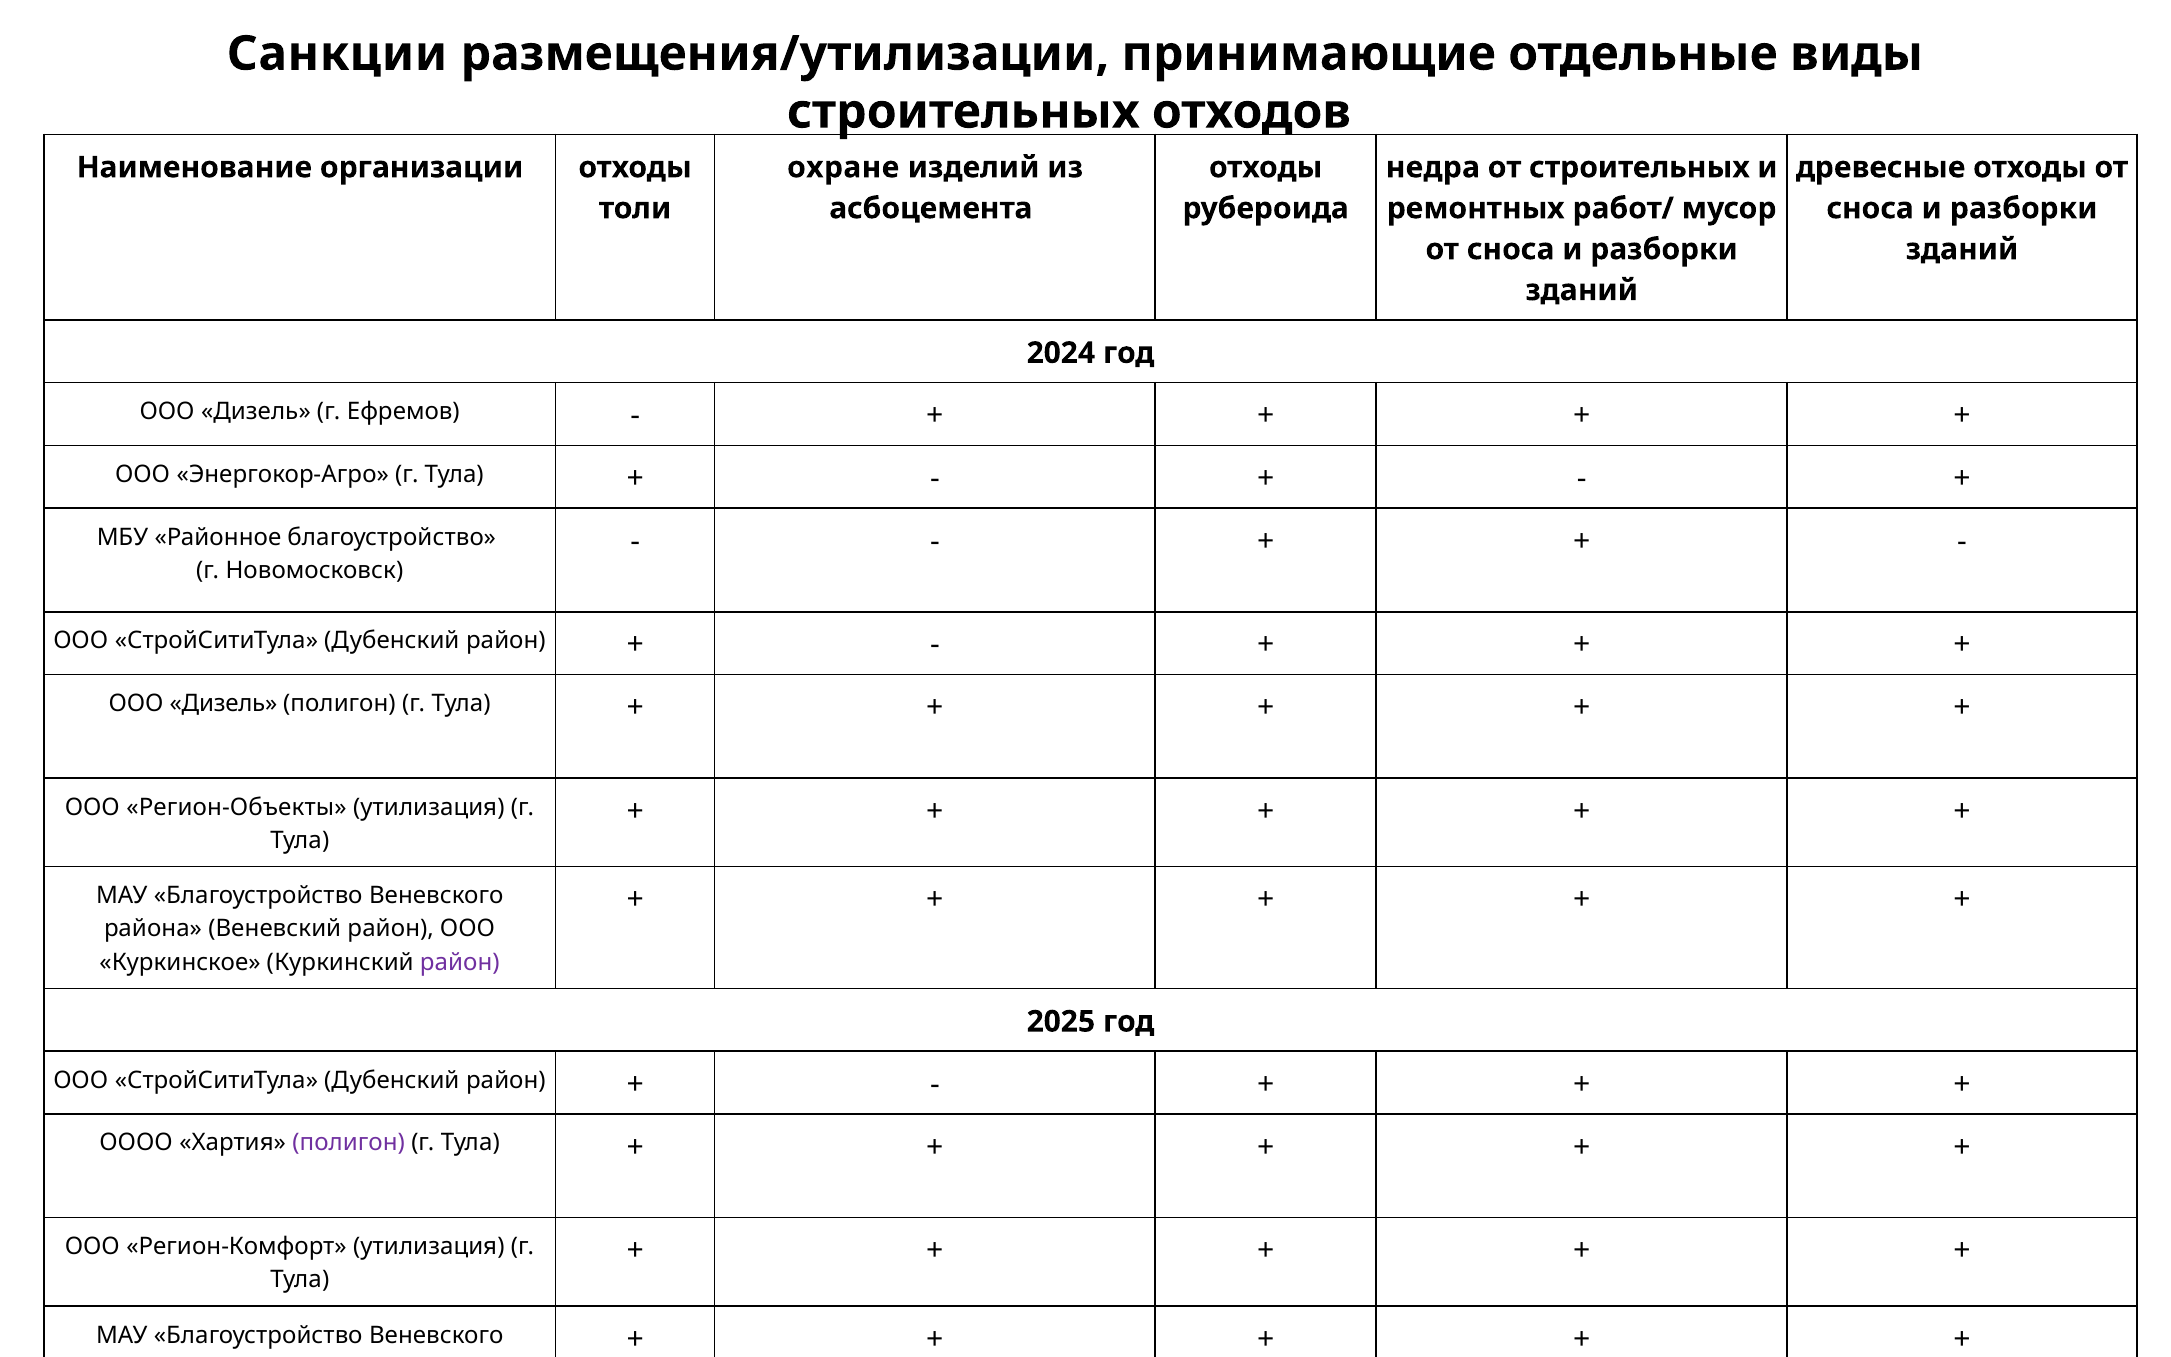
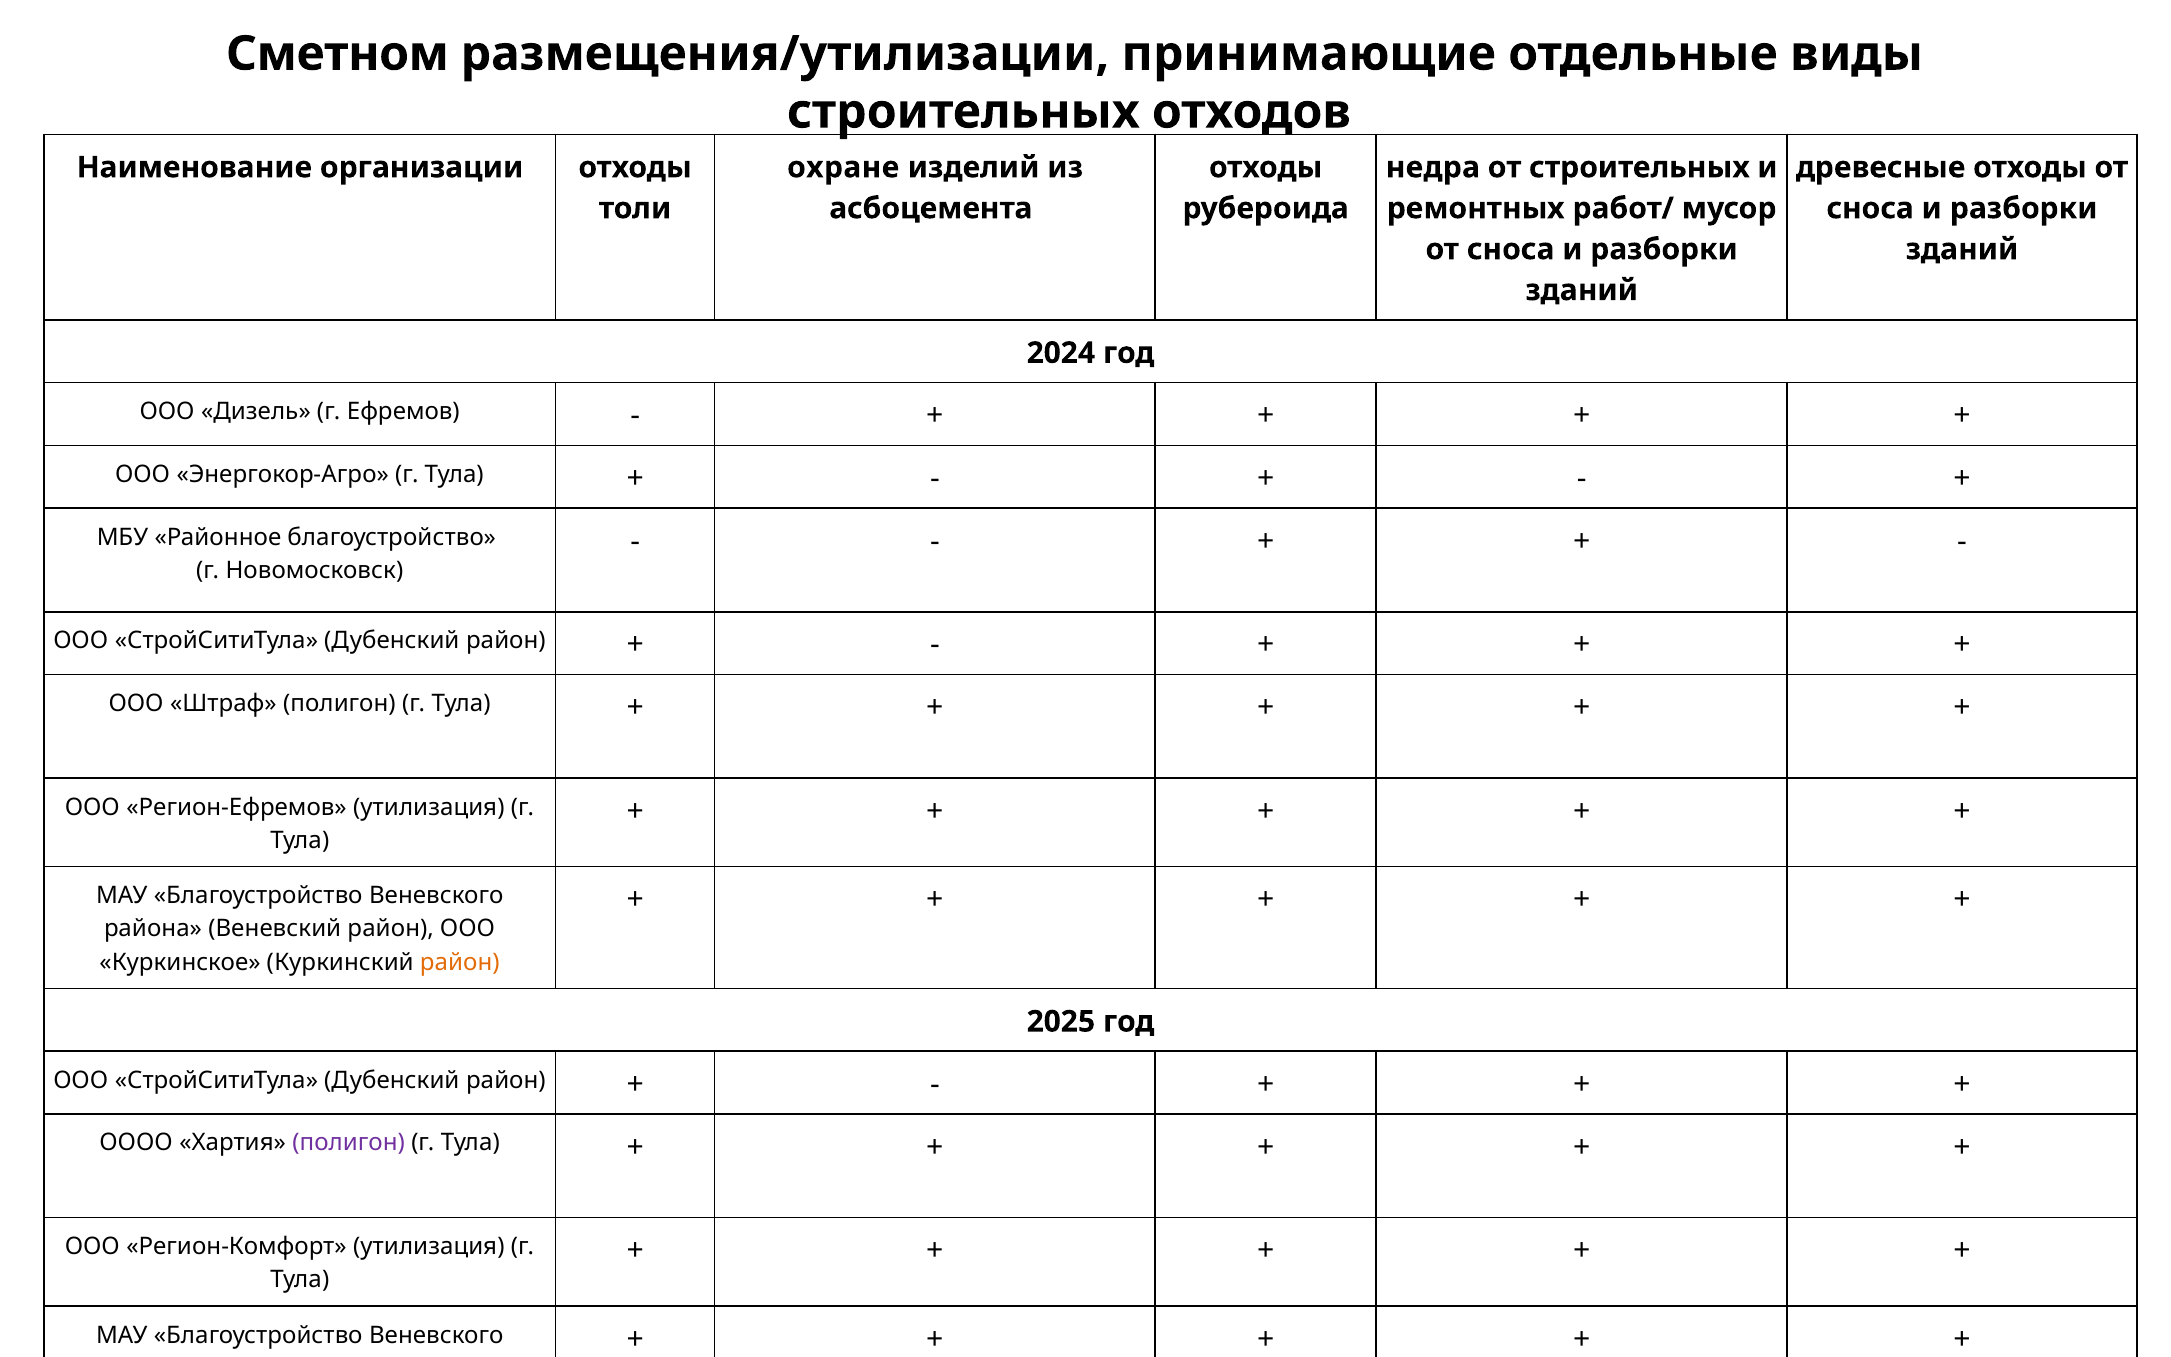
Санкции: Санкции -> Сметном
Дизель at (224, 703): Дизель -> Штраф
Регион-Объекты: Регион-Объекты -> Регион-Ефремов
район at (460, 962) colour: purple -> orange
